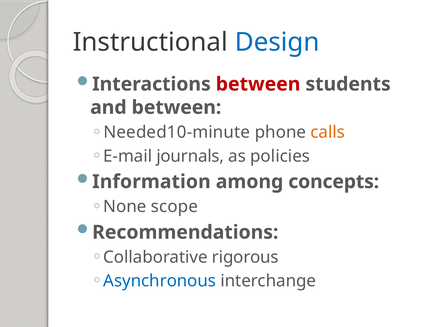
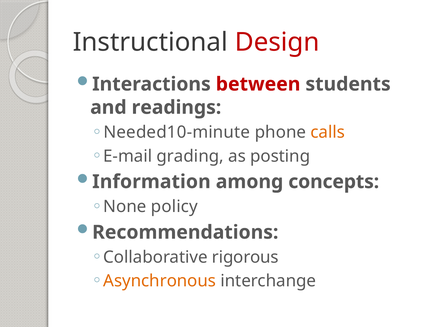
Design colour: blue -> red
and between: between -> readings
journals: journals -> grading
policies: policies -> posting
scope: scope -> policy
Asynchronous colour: blue -> orange
